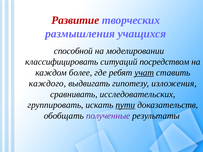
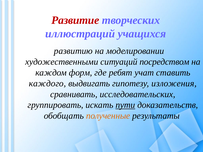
размышления: размышления -> иллюстраций
способной: способной -> развитию
классифицировать: классифицировать -> художественными
более: более -> форм
учат underline: present -> none
полученные colour: purple -> orange
